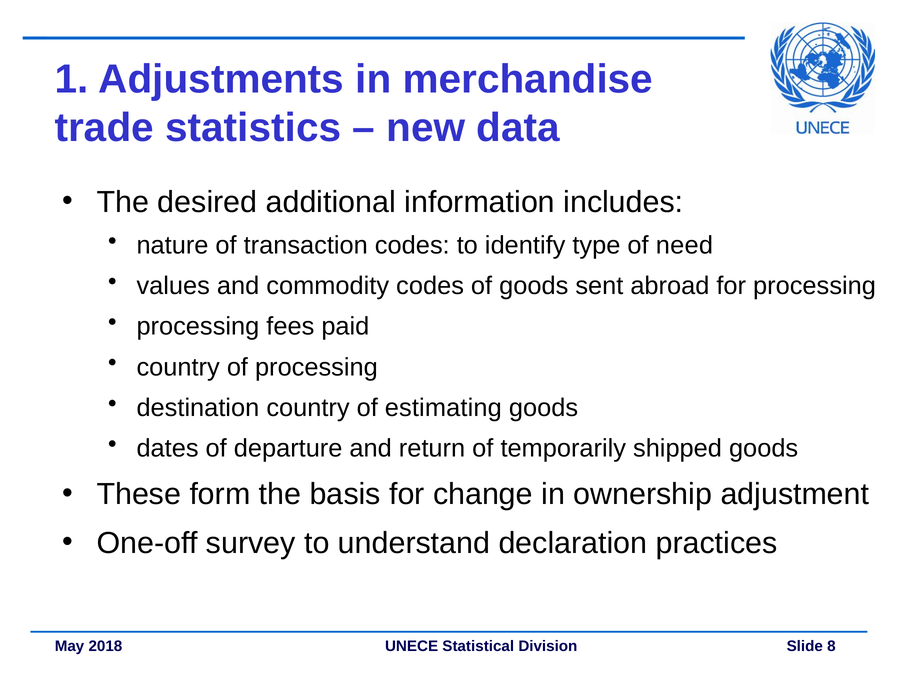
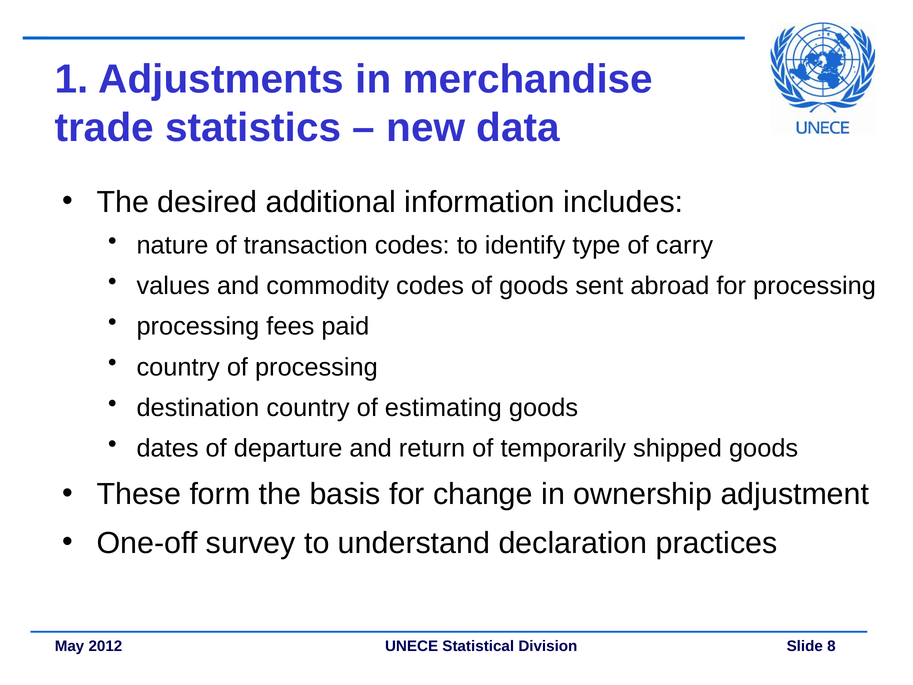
need: need -> carry
2018: 2018 -> 2012
